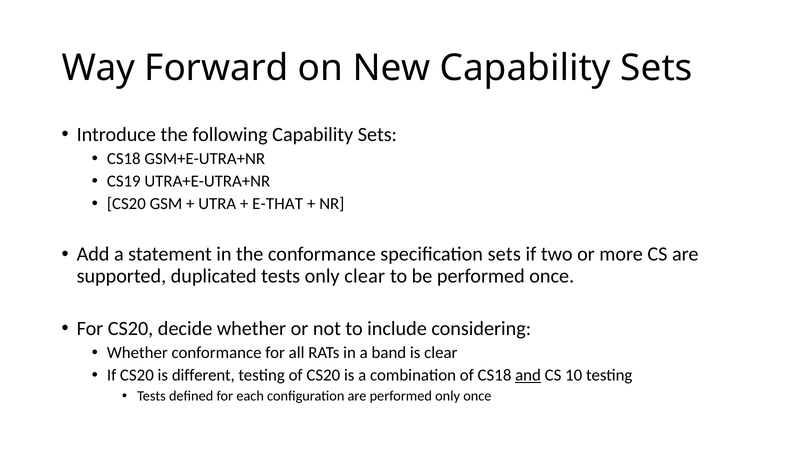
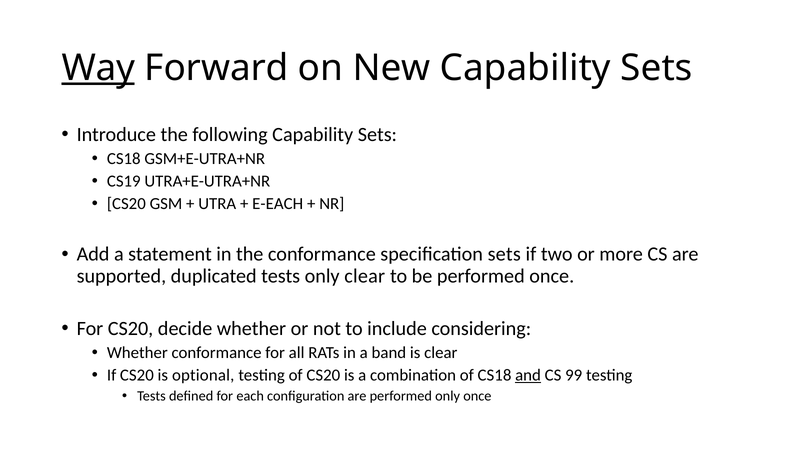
Way underline: none -> present
E-THAT: E-THAT -> E-EACH
different: different -> optional
10: 10 -> 99
